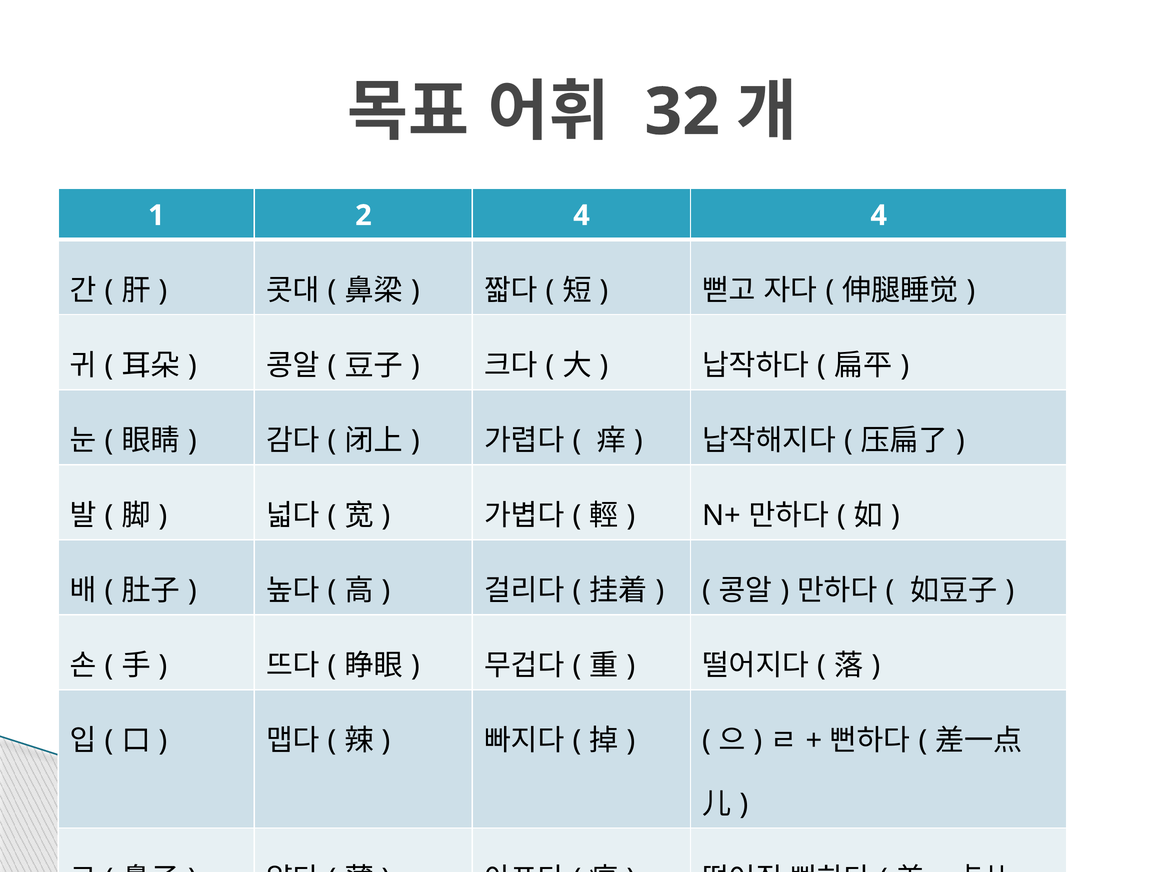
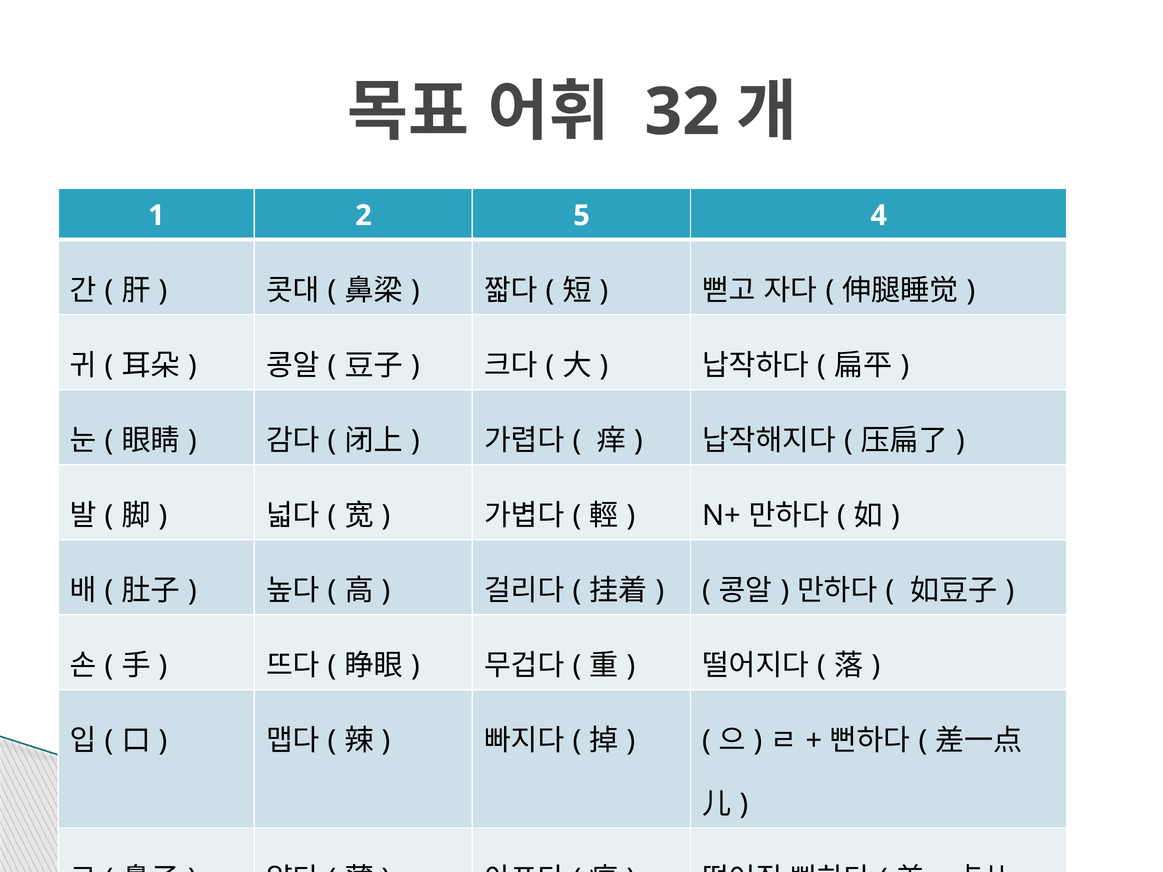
2 4: 4 -> 5
